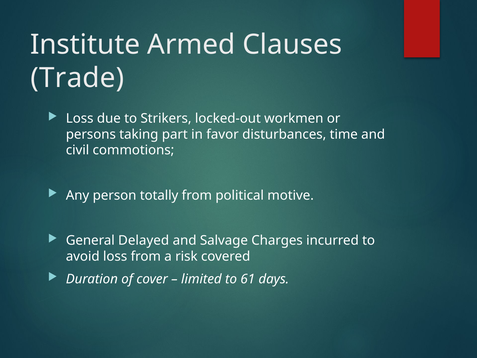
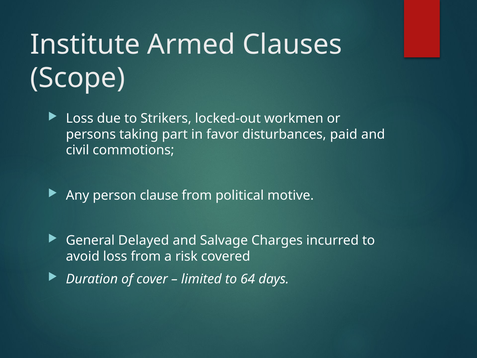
Trade: Trade -> Scope
time: time -> paid
totally: totally -> clause
61: 61 -> 64
